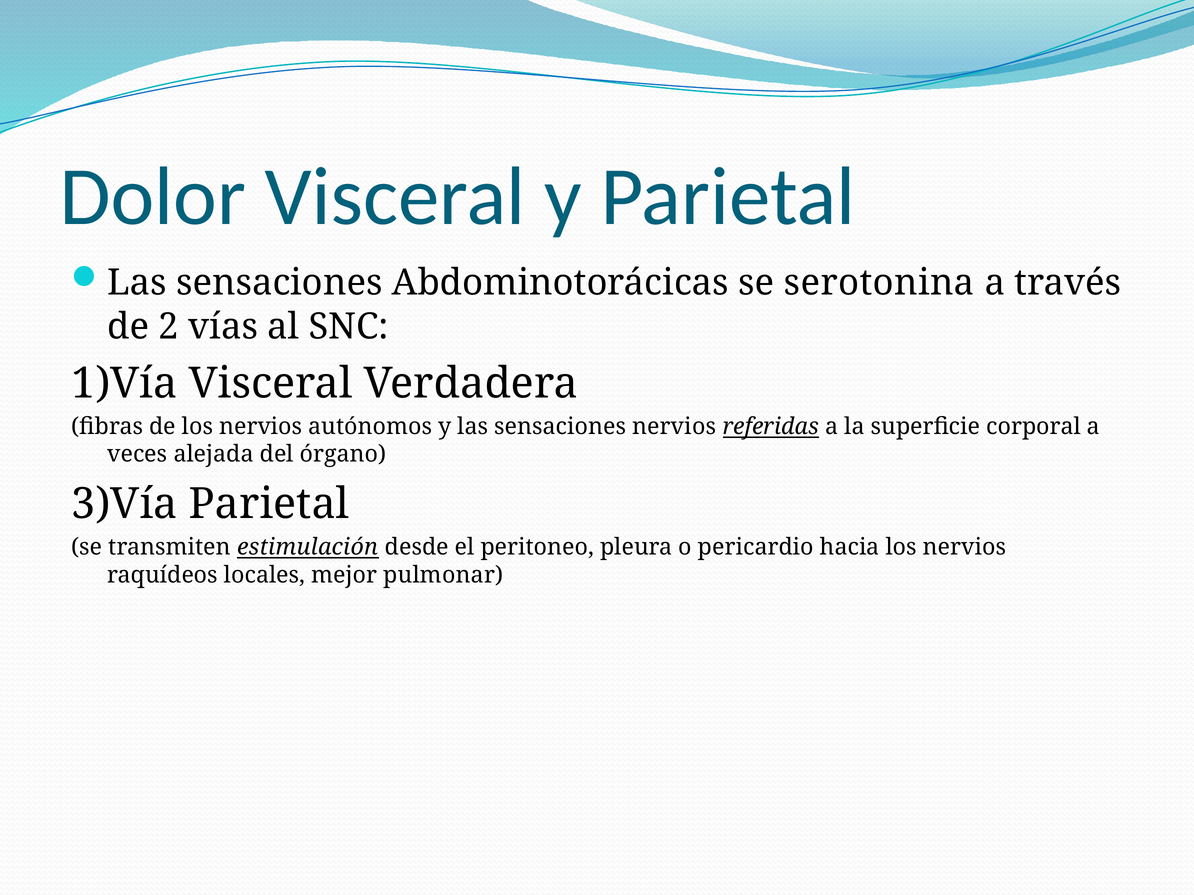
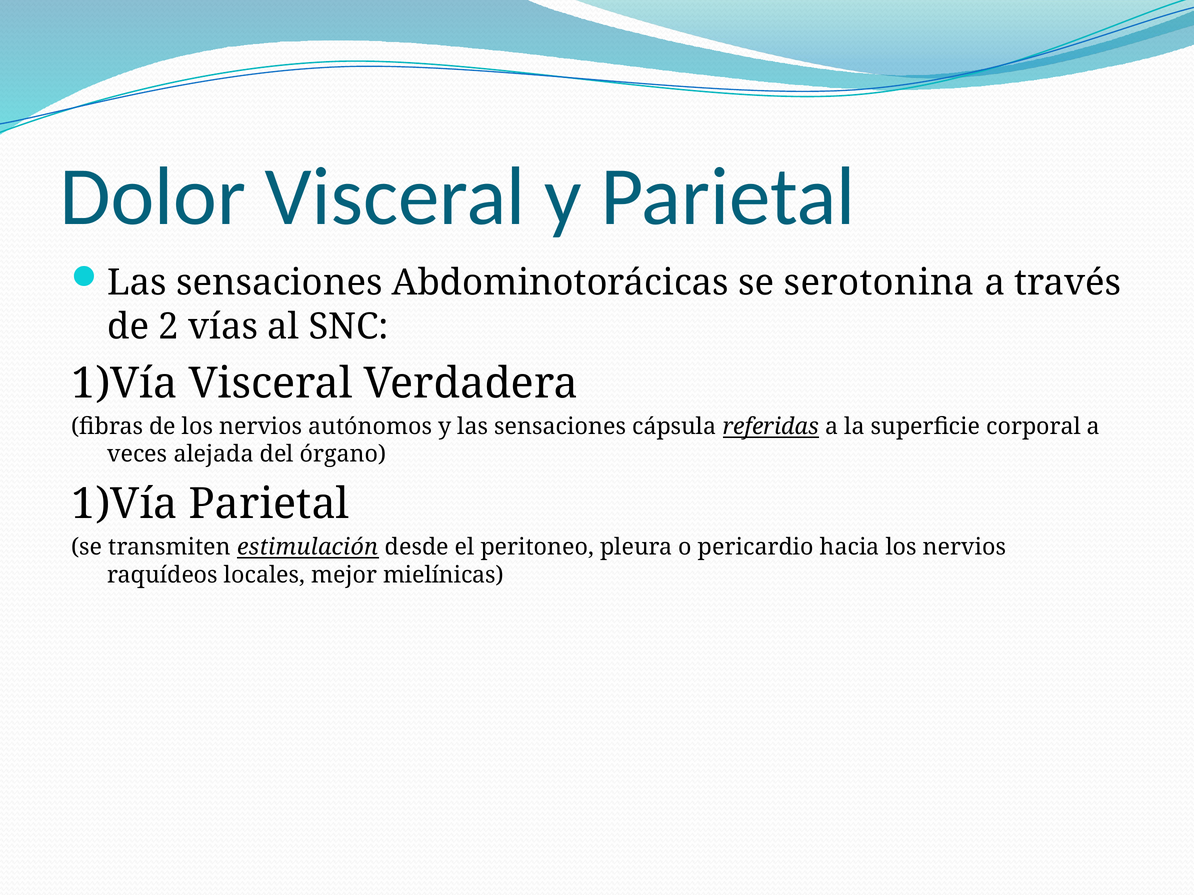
sensaciones nervios: nervios -> cápsula
3)Vía at (125, 504): 3)Vía -> 1)Vía
pulmonar: pulmonar -> mielínicas
